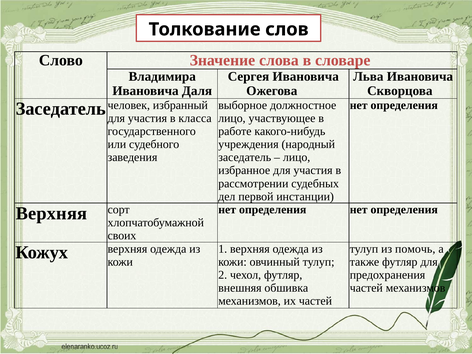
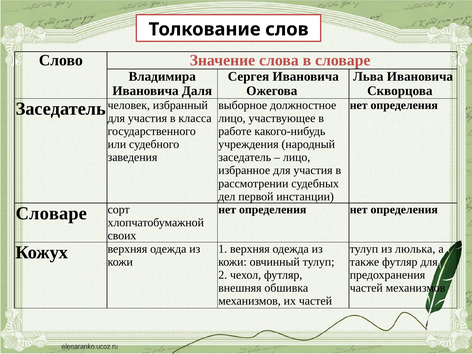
Верхняя at (51, 213): Верхняя -> Словаре
помочь: помочь -> люлька
